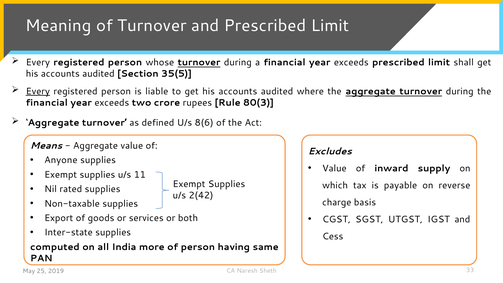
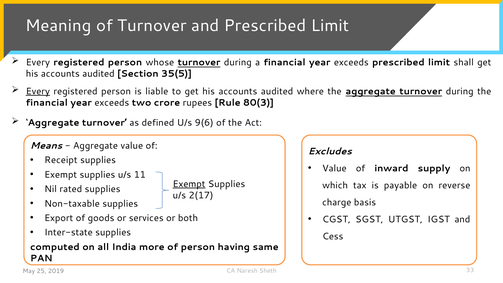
8(6: 8(6 -> 9(6
Anyone: Anyone -> Receipt
Exempt at (189, 184) underline: none -> present
2(42: 2(42 -> 2(17
